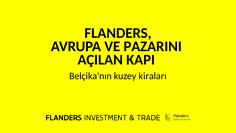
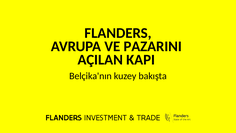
kiraları: kiraları -> bakışta
